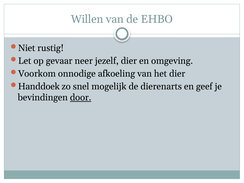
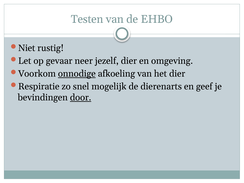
Willen: Willen -> Testen
onnodige underline: none -> present
Handdoek: Handdoek -> Respiratie
